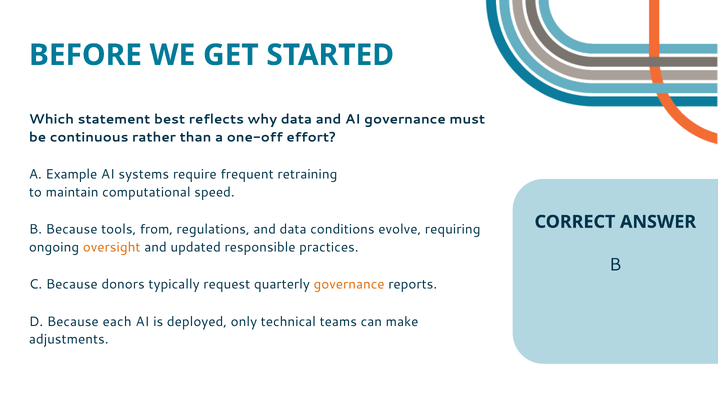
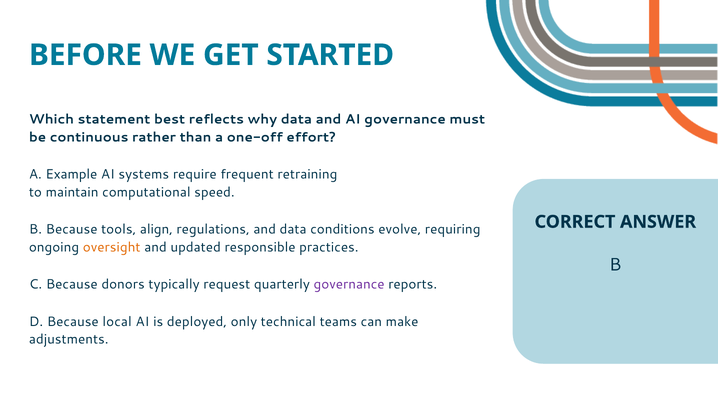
from: from -> align
governance at (349, 284) colour: orange -> purple
each: each -> local
